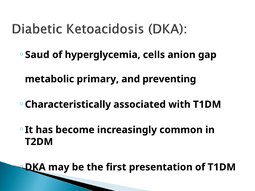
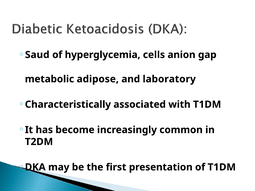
primary: primary -> adipose
preventing: preventing -> laboratory
